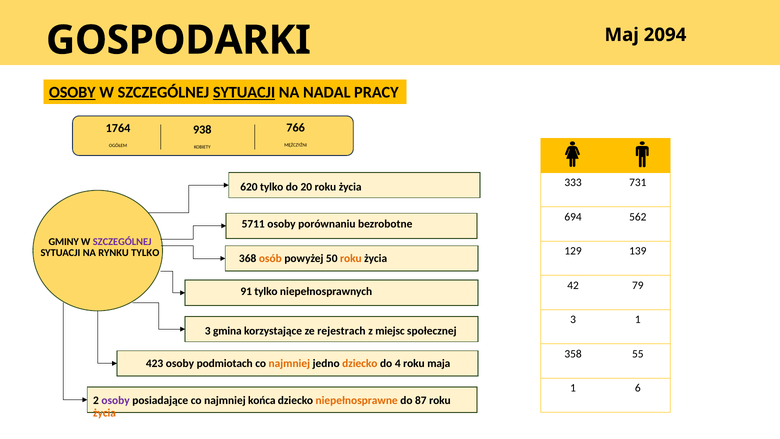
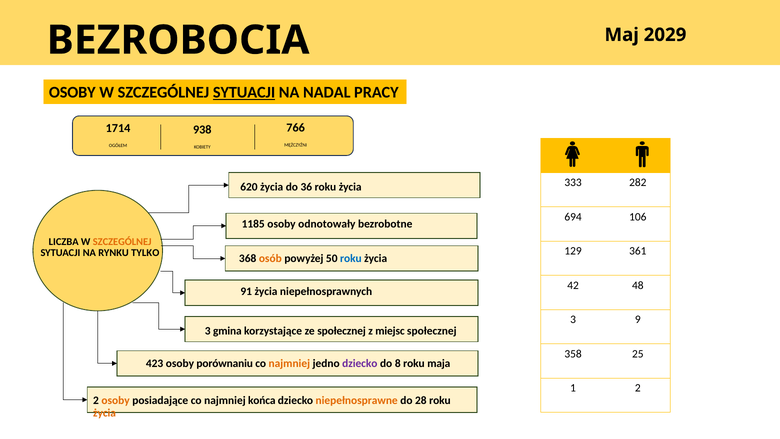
GOSPODARKI: GOSPODARKI -> BEZROBOCIA
2094: 2094 -> 2029
OSOBY at (72, 92) underline: present -> none
1764: 1764 -> 1714
731: 731 -> 282
620 tylko: tylko -> życia
20: 20 -> 36
562: 562 -> 106
5711: 5711 -> 1185
porównaniu: porównaniu -> odnotowały
GMINY: GMINY -> LICZBA
SZCZEGÓLNEJ at (122, 242) colour: purple -> orange
139: 139 -> 361
roku at (351, 258) colour: orange -> blue
79: 79 -> 48
91 tylko: tylko -> życia
3 1: 1 -> 9
ze rejestrach: rejestrach -> społecznej
55: 55 -> 25
podmiotach: podmiotach -> porównaniu
dziecko at (360, 363) colour: orange -> purple
4: 4 -> 8
1 6: 6 -> 2
osoby at (116, 400) colour: purple -> orange
87: 87 -> 28
